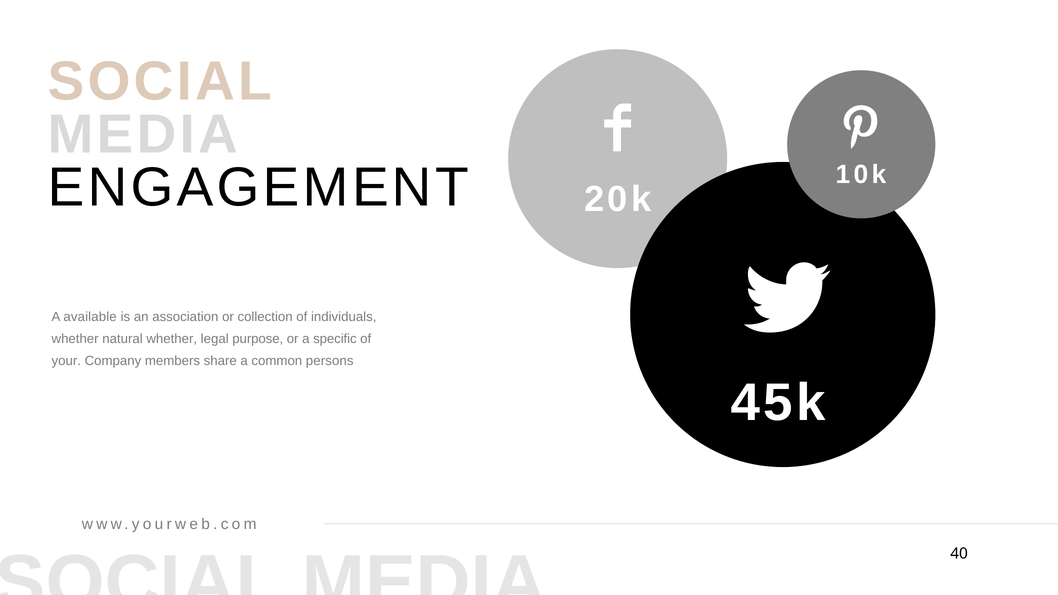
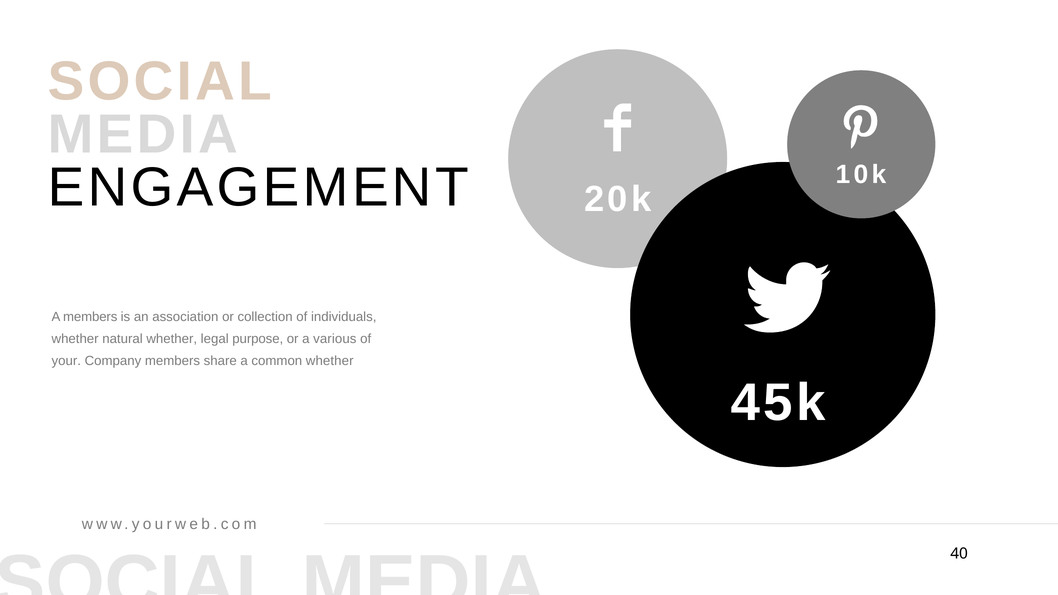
A available: available -> members
specific: specific -> various
common persons: persons -> whether
